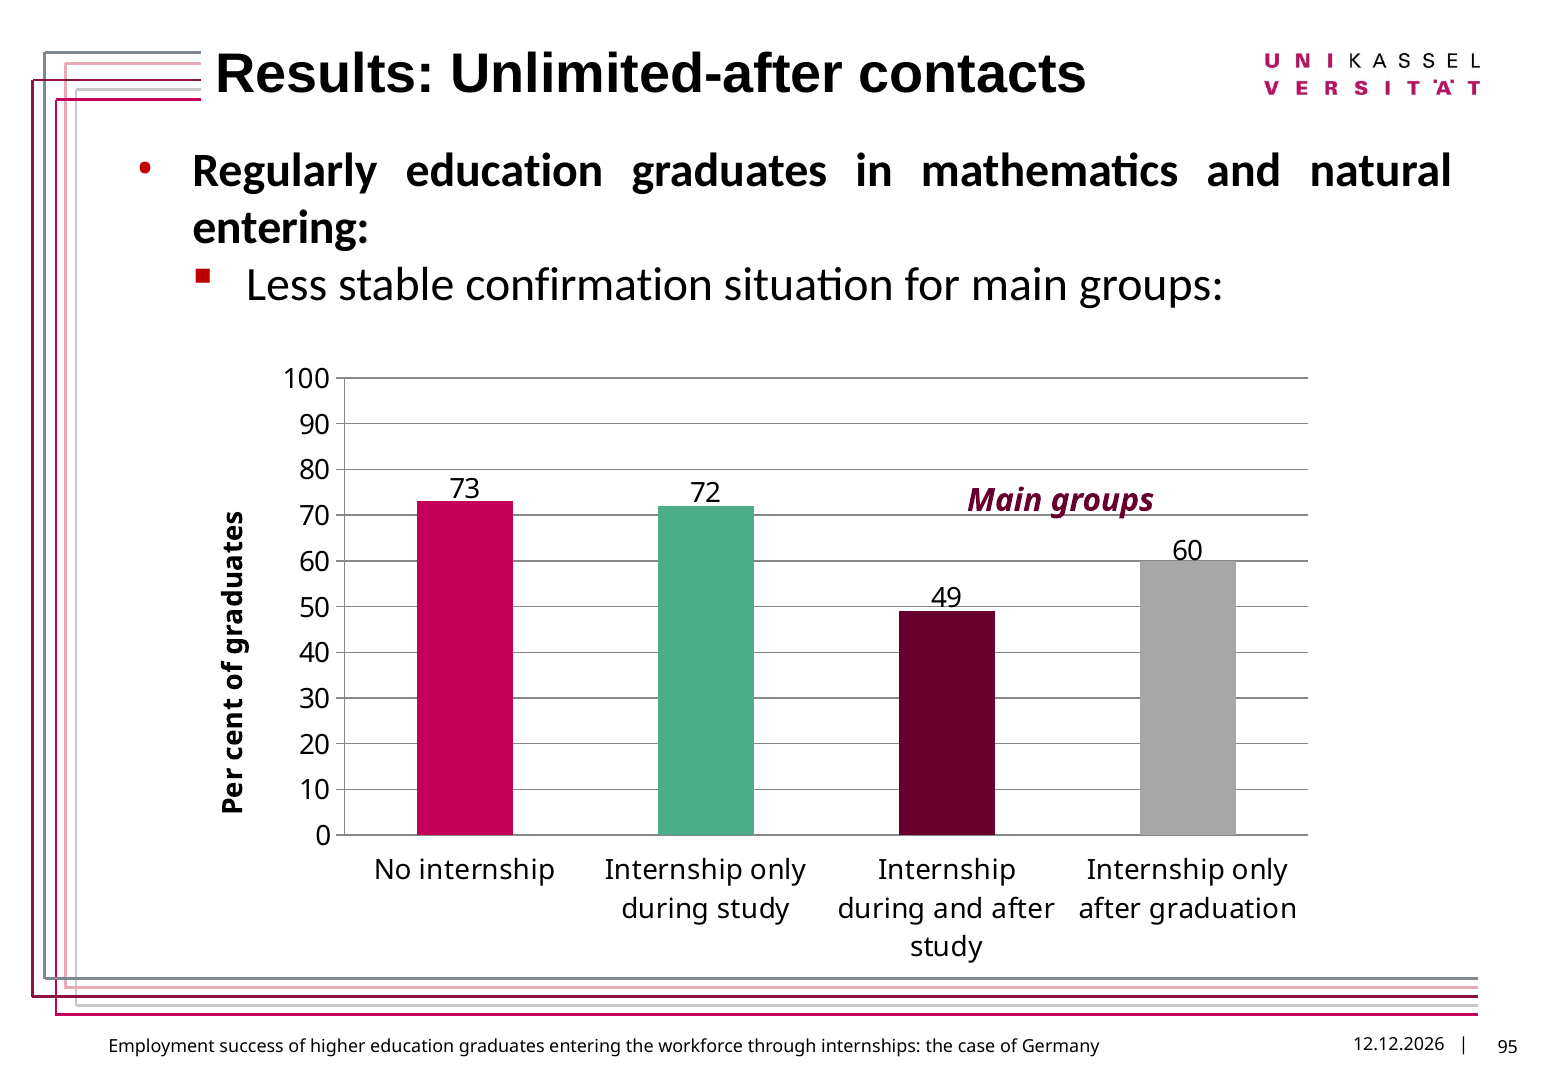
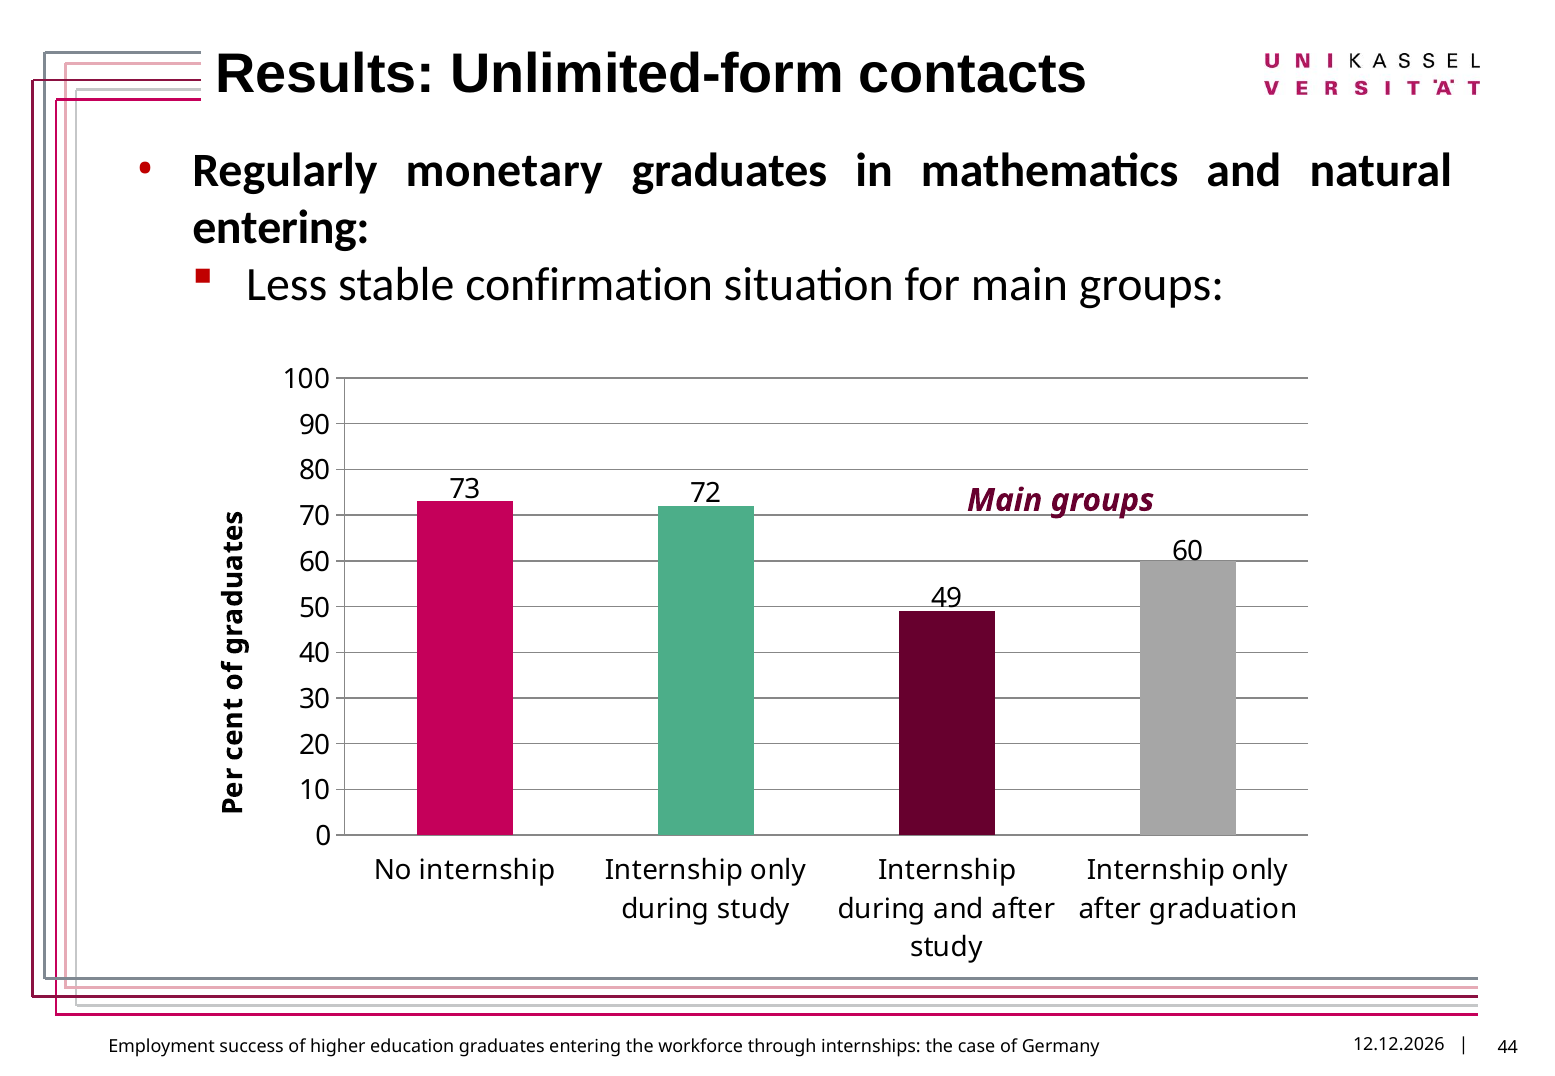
Unlimited-after: Unlimited-after -> Unlimited-form
Regularly education: education -> monetary
95: 95 -> 44
